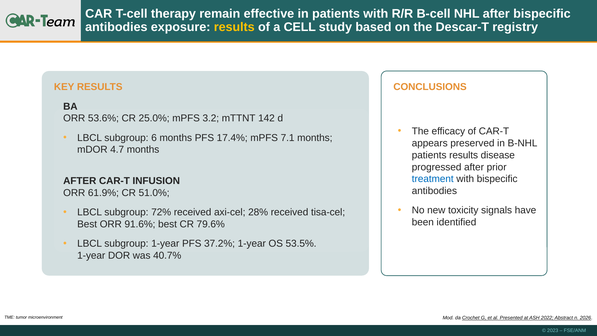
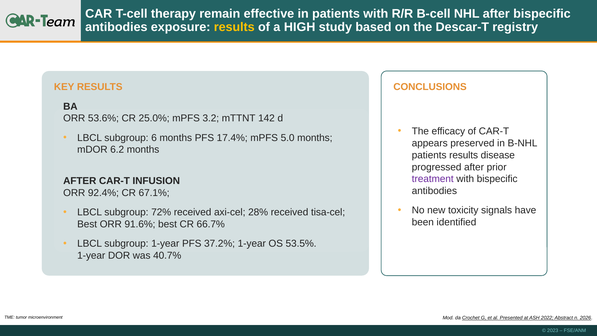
CELL: CELL -> HIGH
7.1: 7.1 -> 5.0
4.7: 4.7 -> 6.2
treatment colour: blue -> purple
61.9%: 61.9% -> 92.4%
51.0%: 51.0% -> 67.1%
79.6%: 79.6% -> 66.7%
